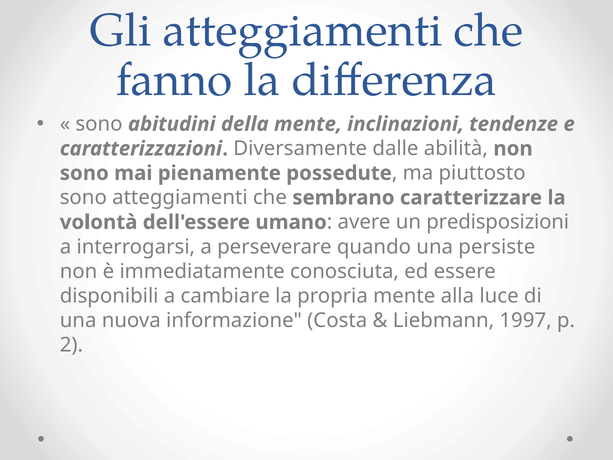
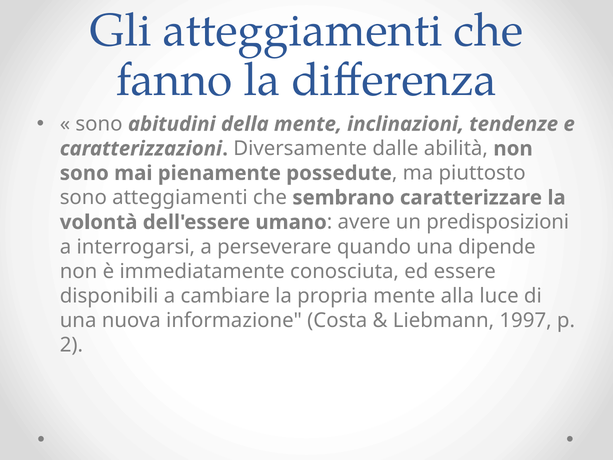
persiste: persiste -> dipende
